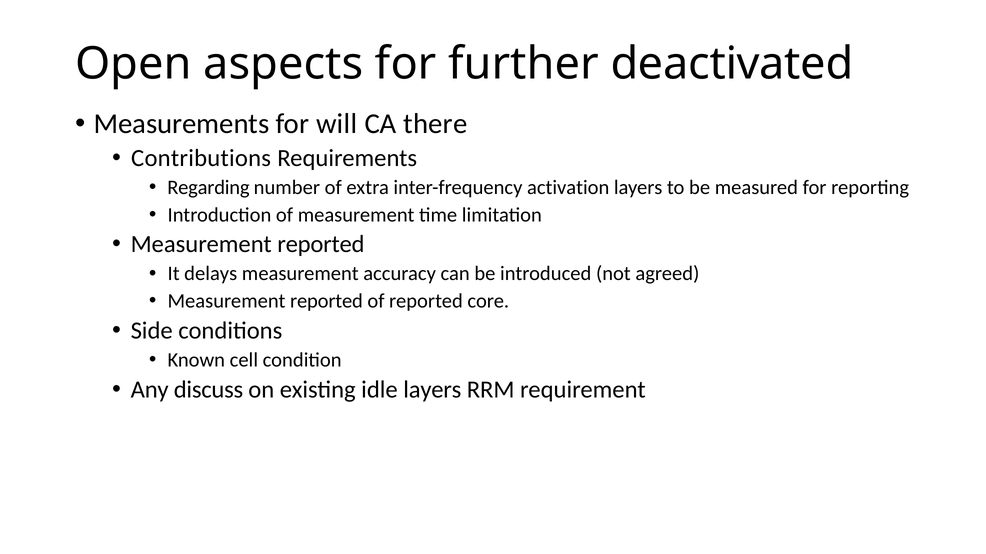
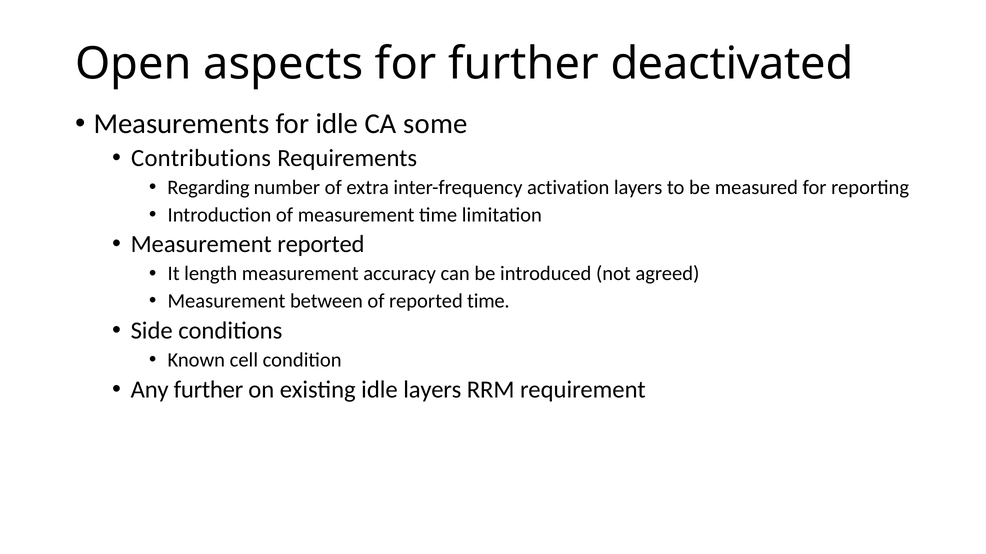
for will: will -> idle
there: there -> some
delays: delays -> length
reported at (326, 301): reported -> between
reported core: core -> time
Any discuss: discuss -> further
